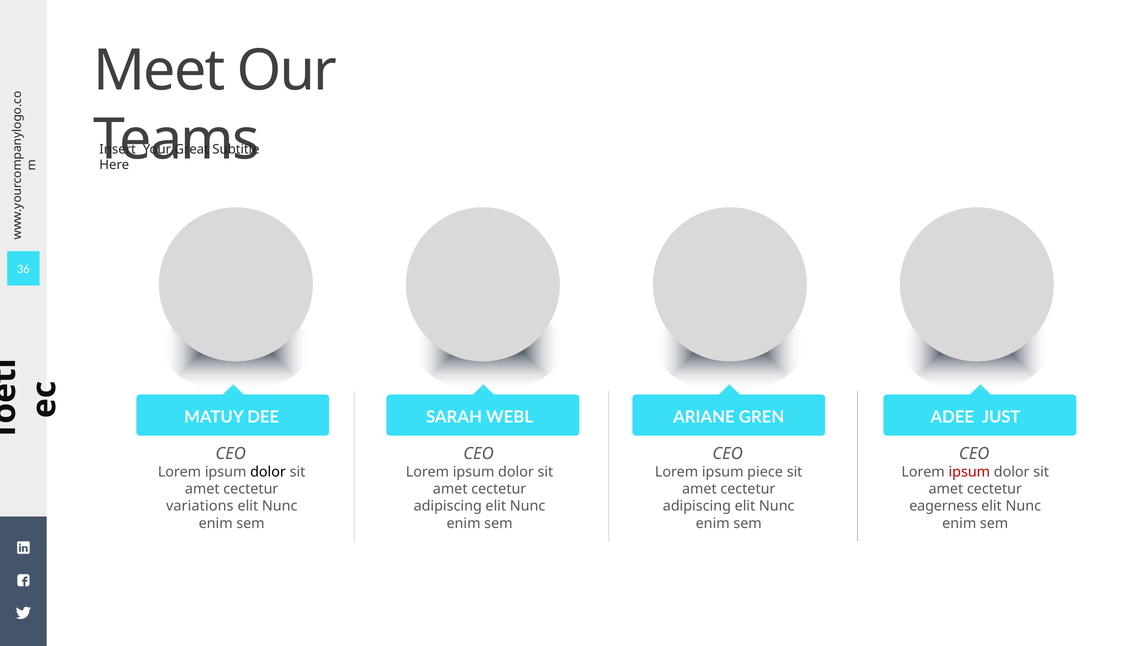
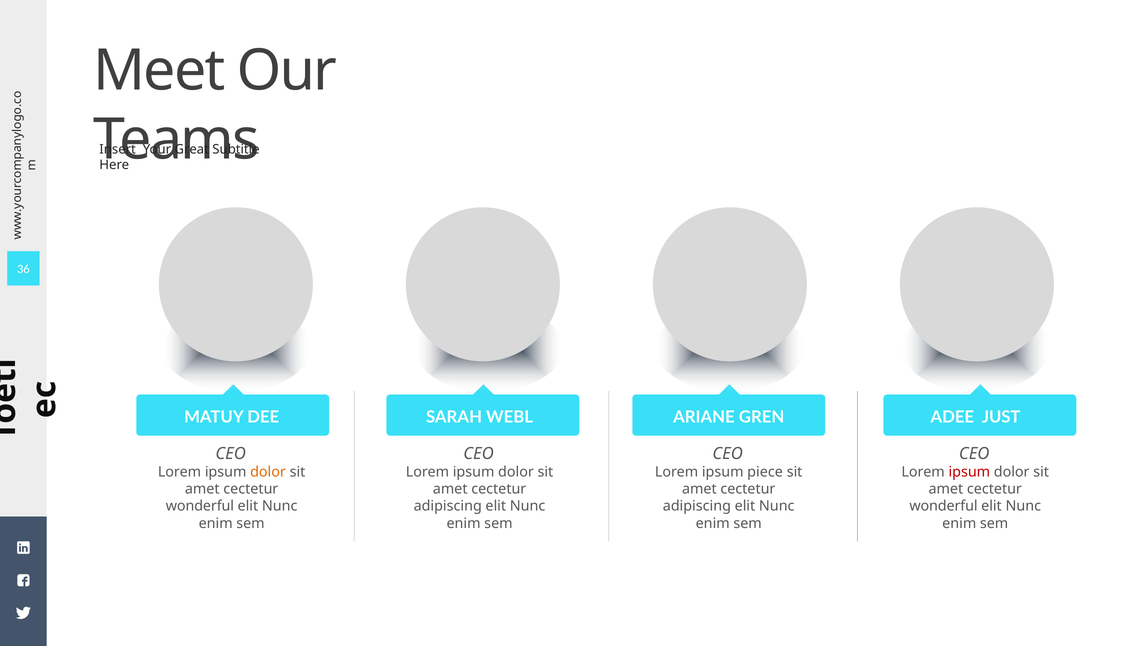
dolor at (268, 472) colour: black -> orange
variations at (200, 506): variations -> wonderful
eagerness at (944, 506): eagerness -> wonderful
